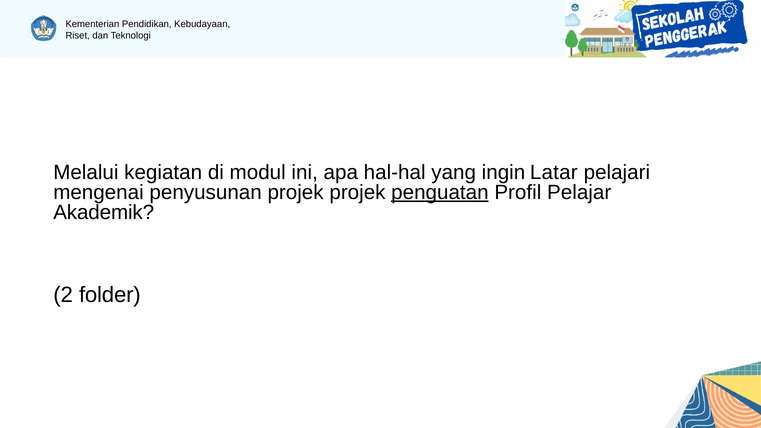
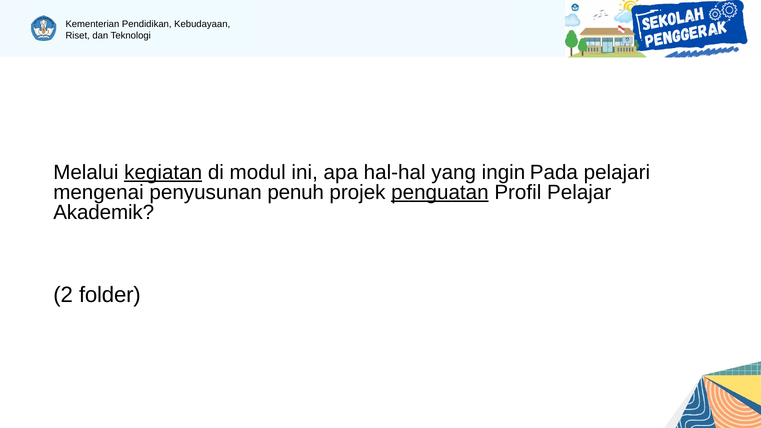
kegiatan underline: none -> present
Latar: Latar -> Pada
penyusunan projek: projek -> penuh
